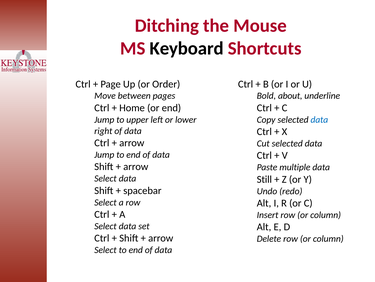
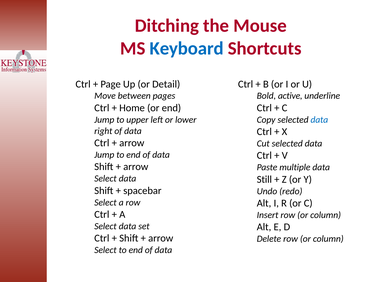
Keyboard colour: black -> blue
Order: Order -> Detail
about: about -> active
